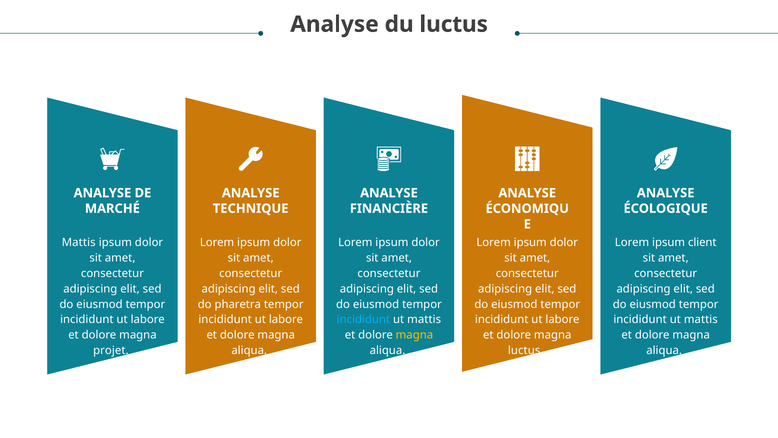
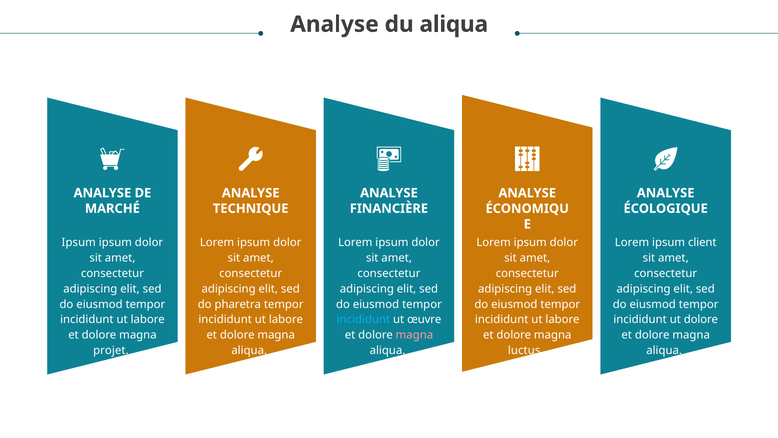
du luctus: luctus -> aliqua
Mattis at (79, 242): Mattis -> Ipsum
mattis at (424, 319): mattis -> œuvre
mattis at (701, 319): mattis -> dolore
magna at (414, 335) colour: yellow -> pink
